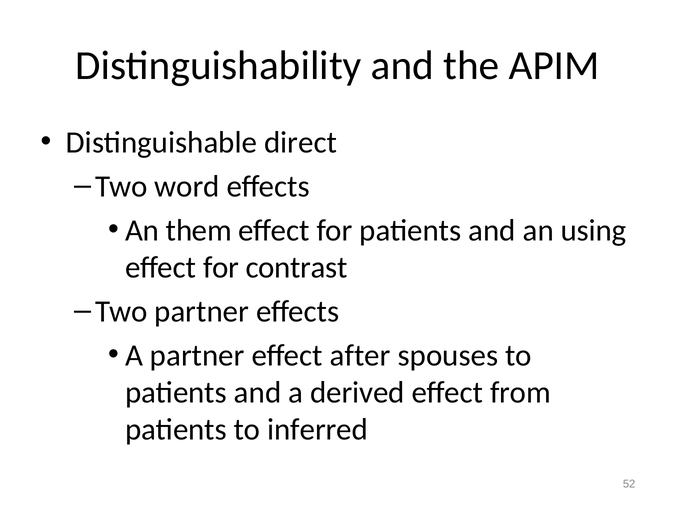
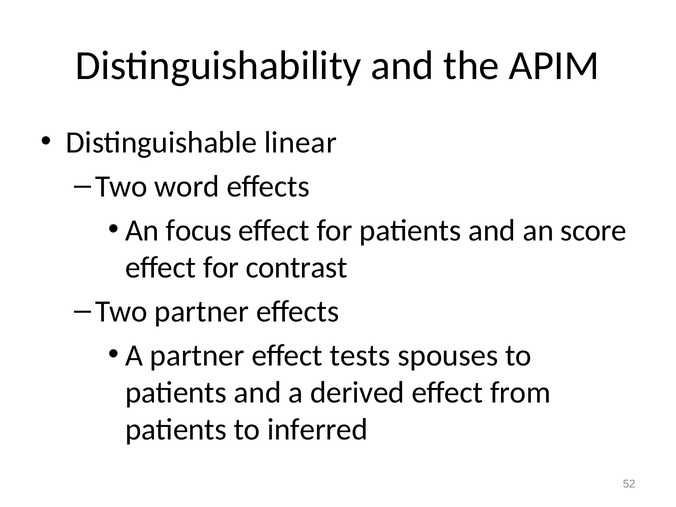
direct: direct -> linear
them: them -> focus
using: using -> score
after: after -> tests
